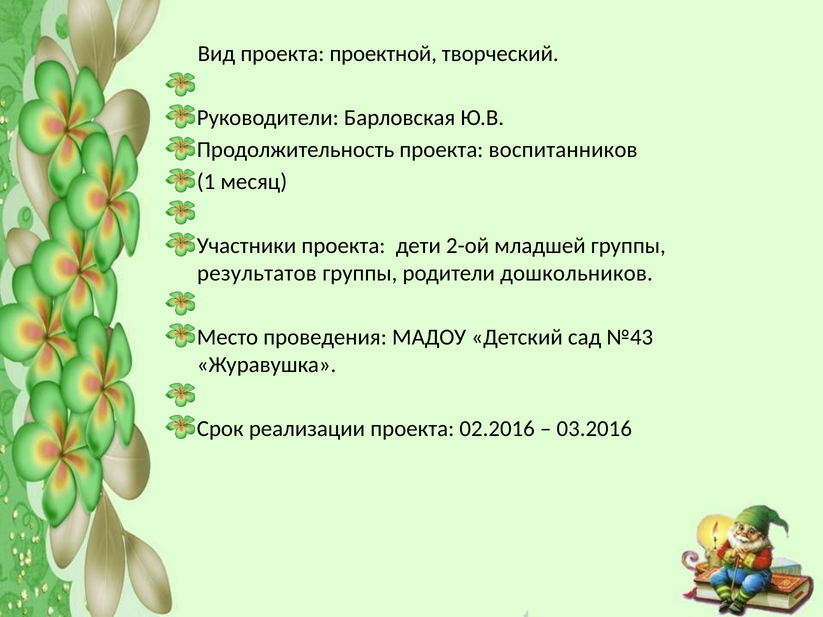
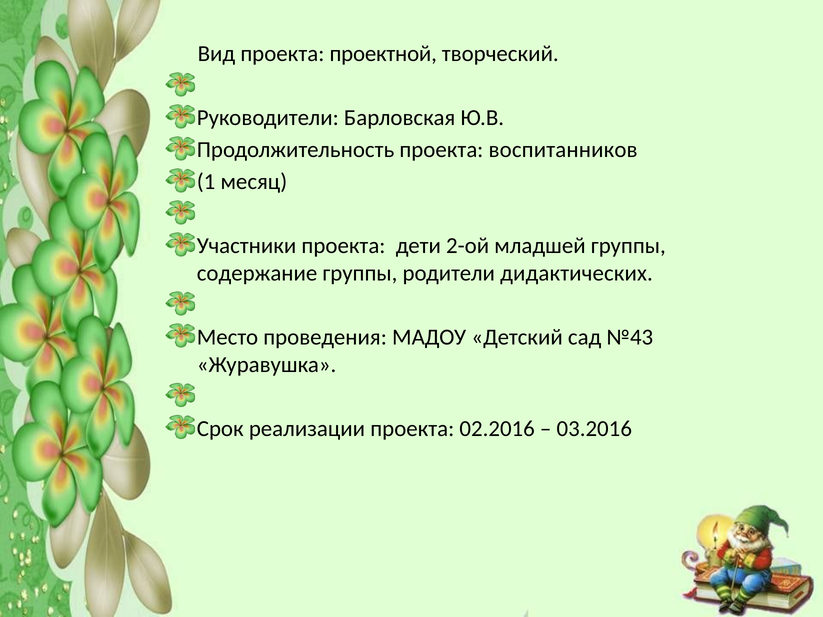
результатов: результатов -> содержание
дошкольников: дошкольников -> дидактических
